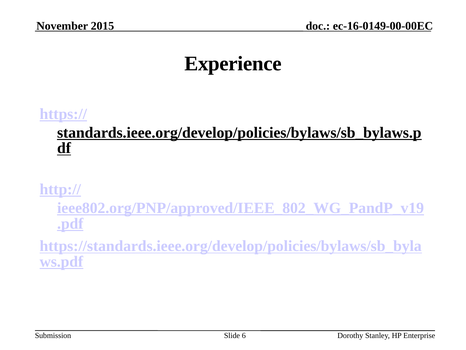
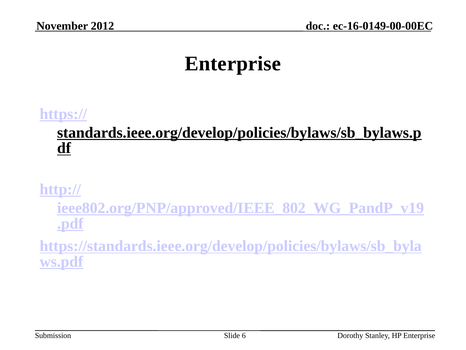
2015: 2015 -> 2012
Experience at (233, 64): Experience -> Enterprise
